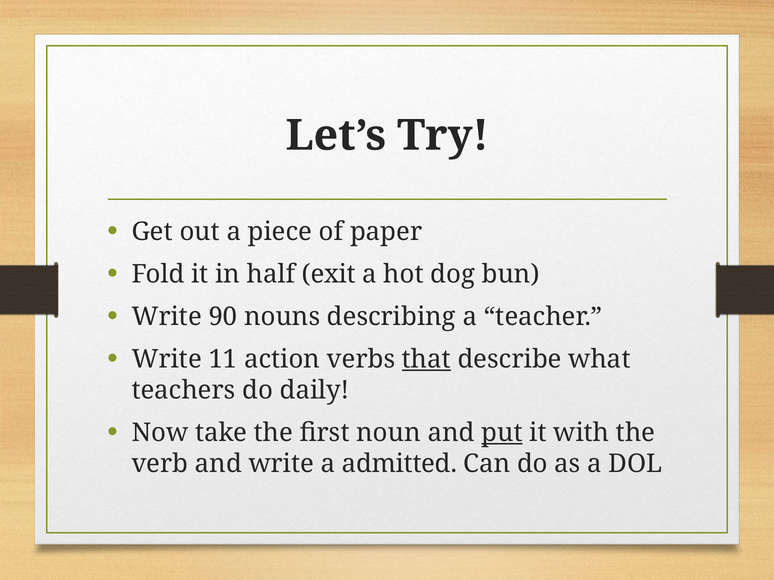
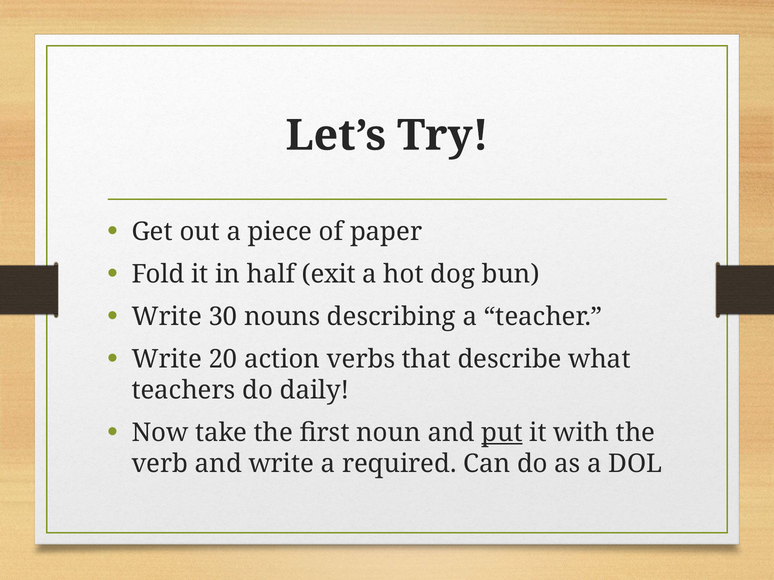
90: 90 -> 30
11: 11 -> 20
that underline: present -> none
admitted: admitted -> required
